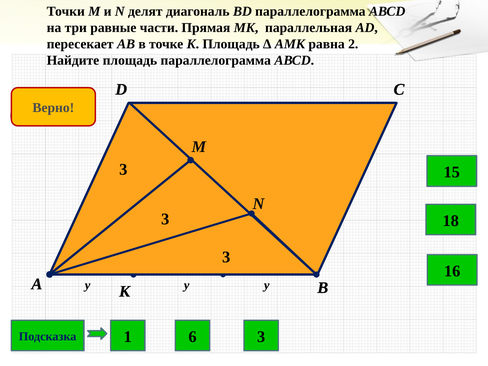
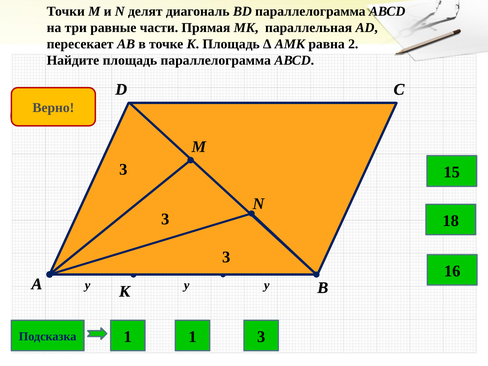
1 6: 6 -> 1
